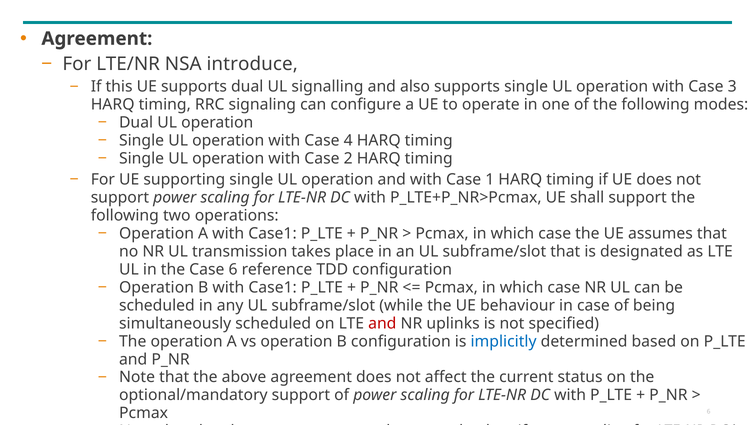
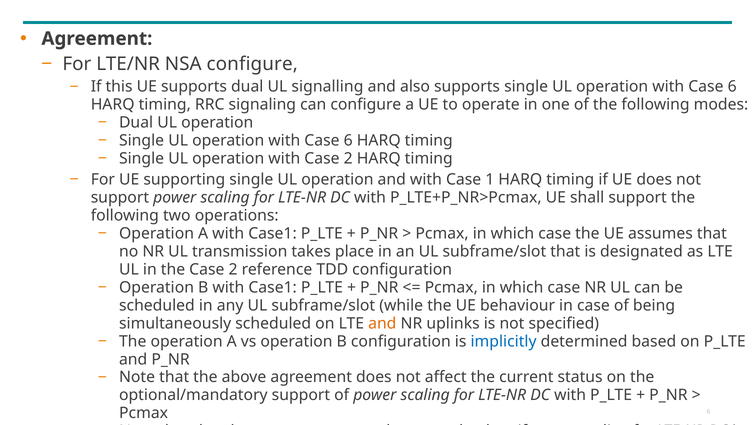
NSA introduce: introduce -> configure
3 at (732, 87): 3 -> 6
4 at (348, 141): 4 -> 6
the Case 6: 6 -> 2
and at (382, 323) colour: red -> orange
